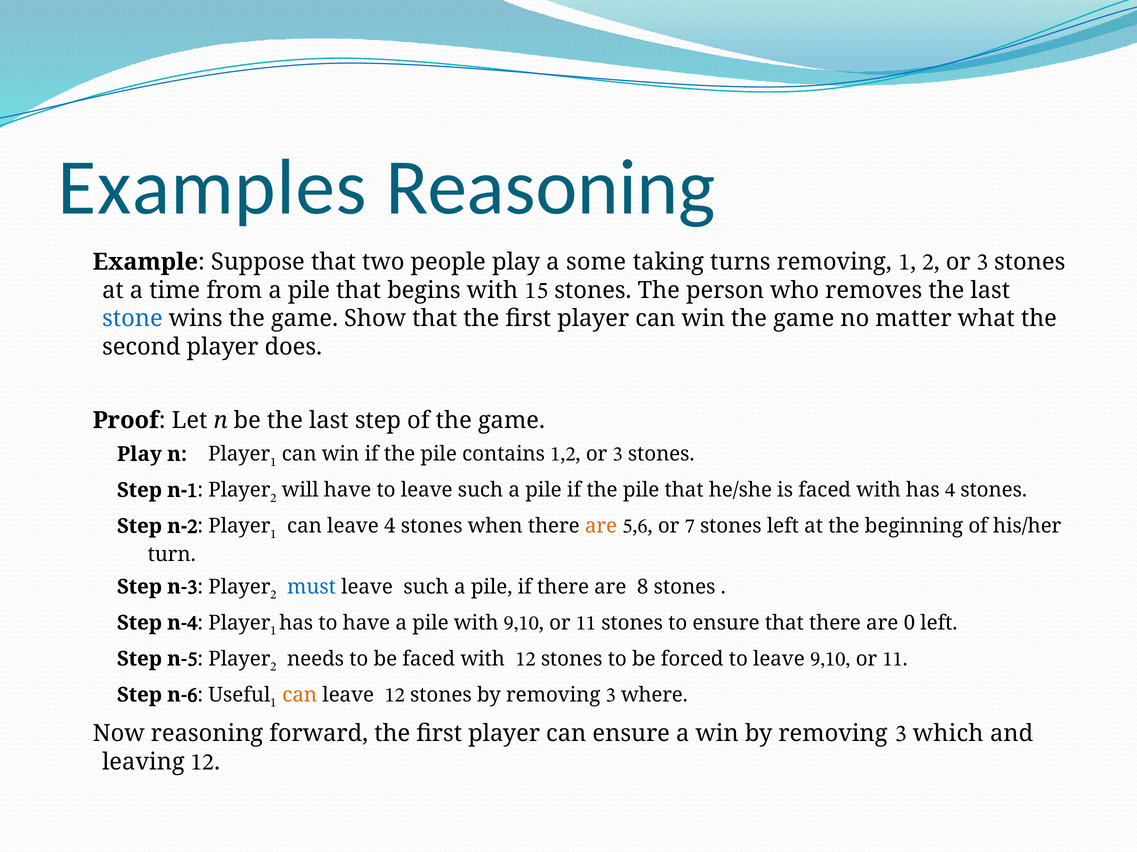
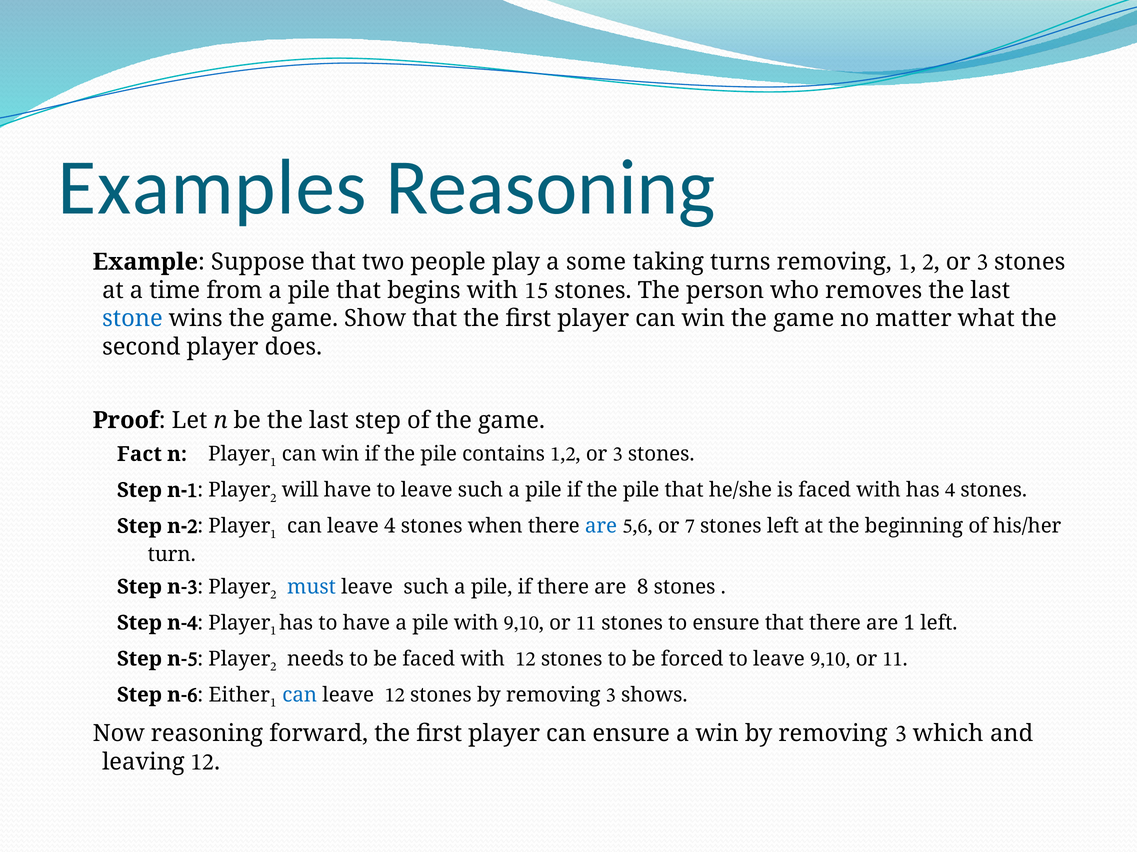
Play at (139, 455): Play -> Fact
are at (601, 527) colour: orange -> blue
are 0: 0 -> 1
Useful: Useful -> Either
can at (300, 695) colour: orange -> blue
where: where -> shows
